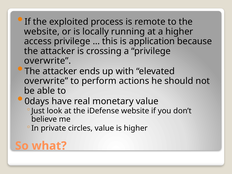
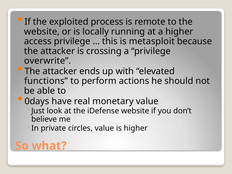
application: application -> metasploit
overwrite at (46, 81): overwrite -> functions
